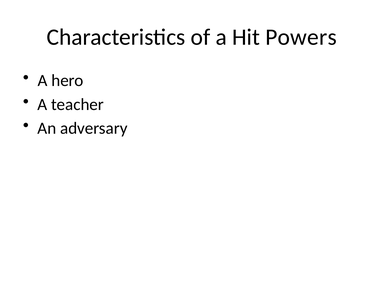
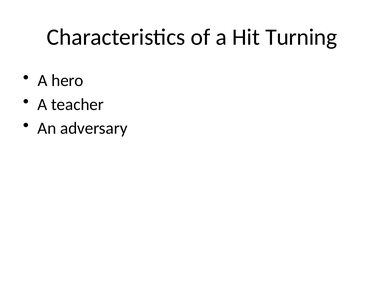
Powers: Powers -> Turning
